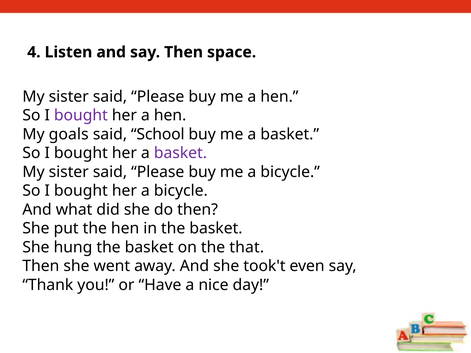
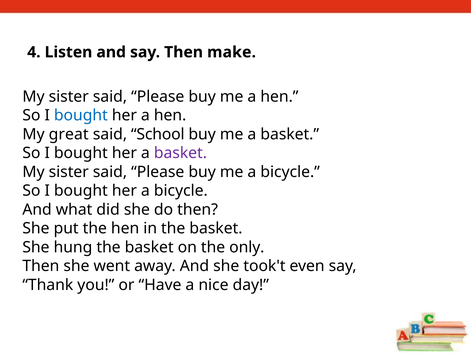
space: space -> make
bought at (81, 116) colour: purple -> blue
goals: goals -> great
that: that -> only
